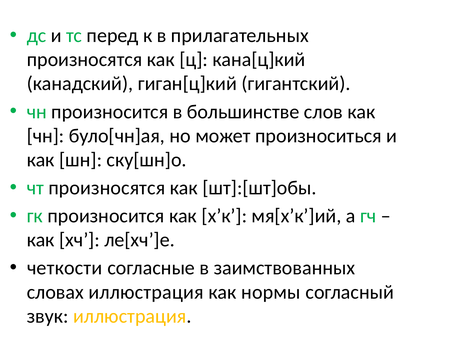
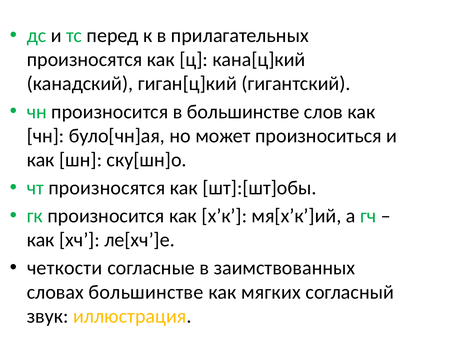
словах иллюстрация: иллюстрация -> большинстве
нормы: нормы -> мягких
